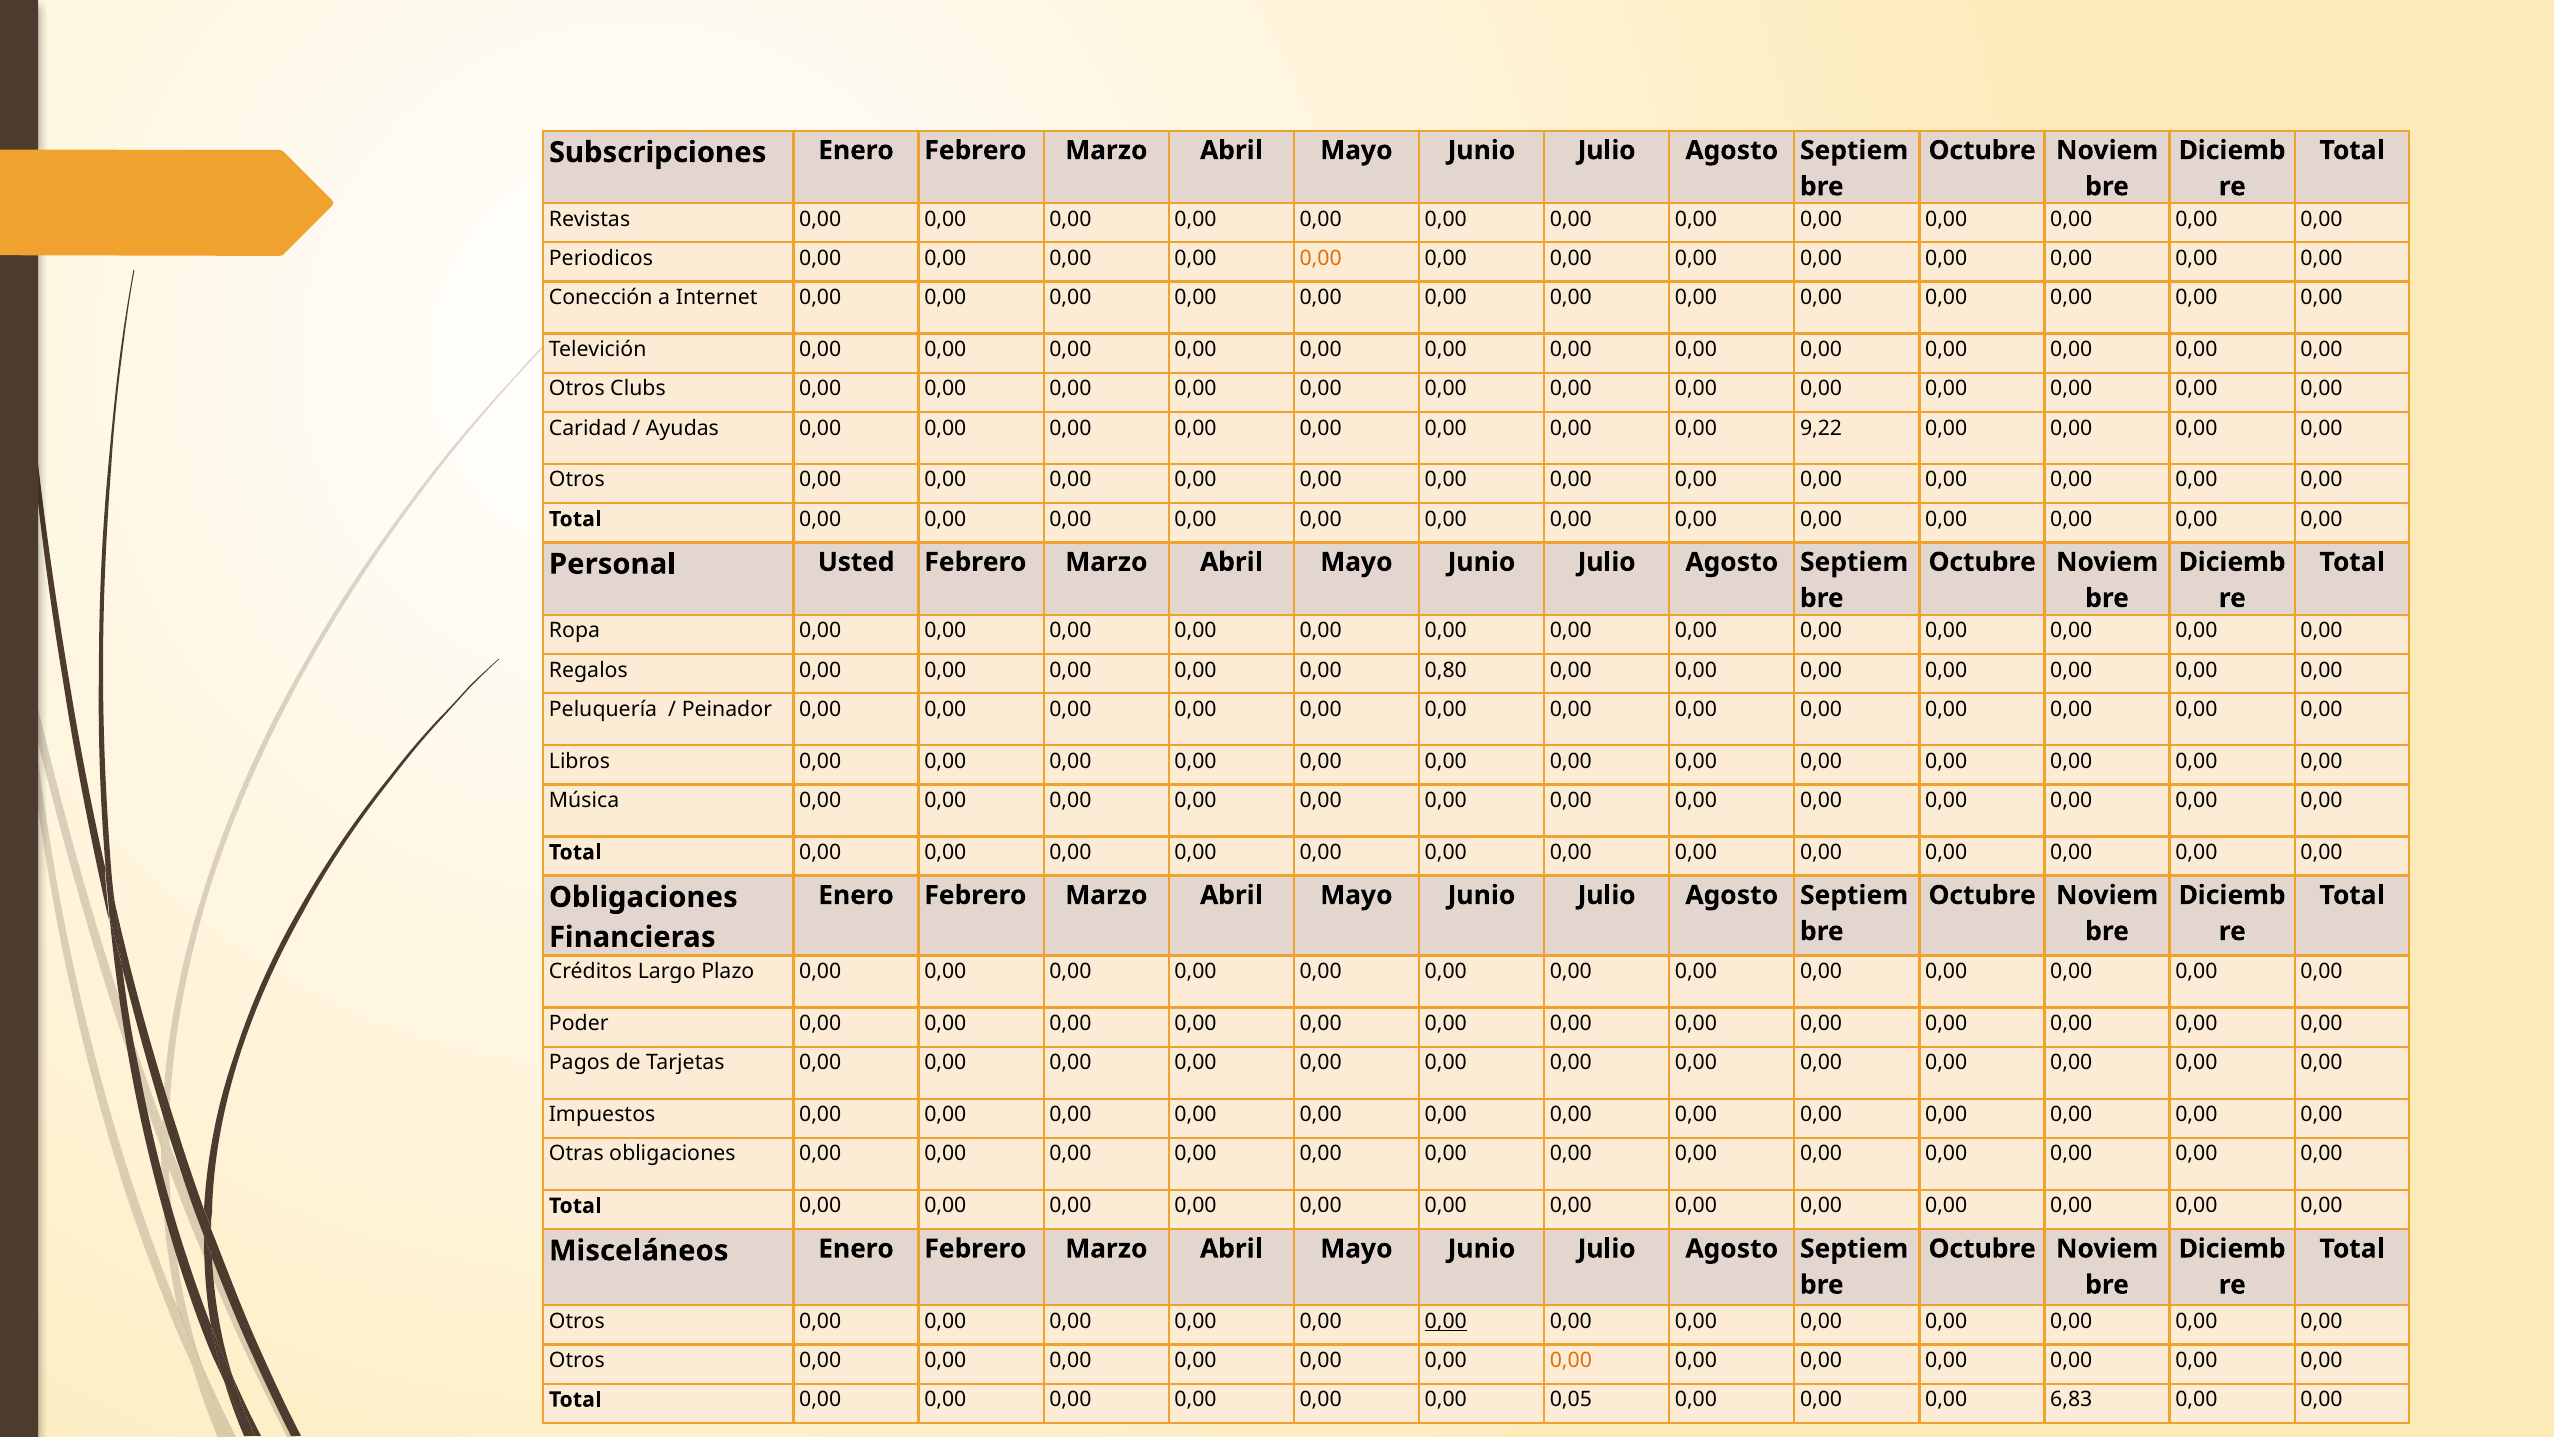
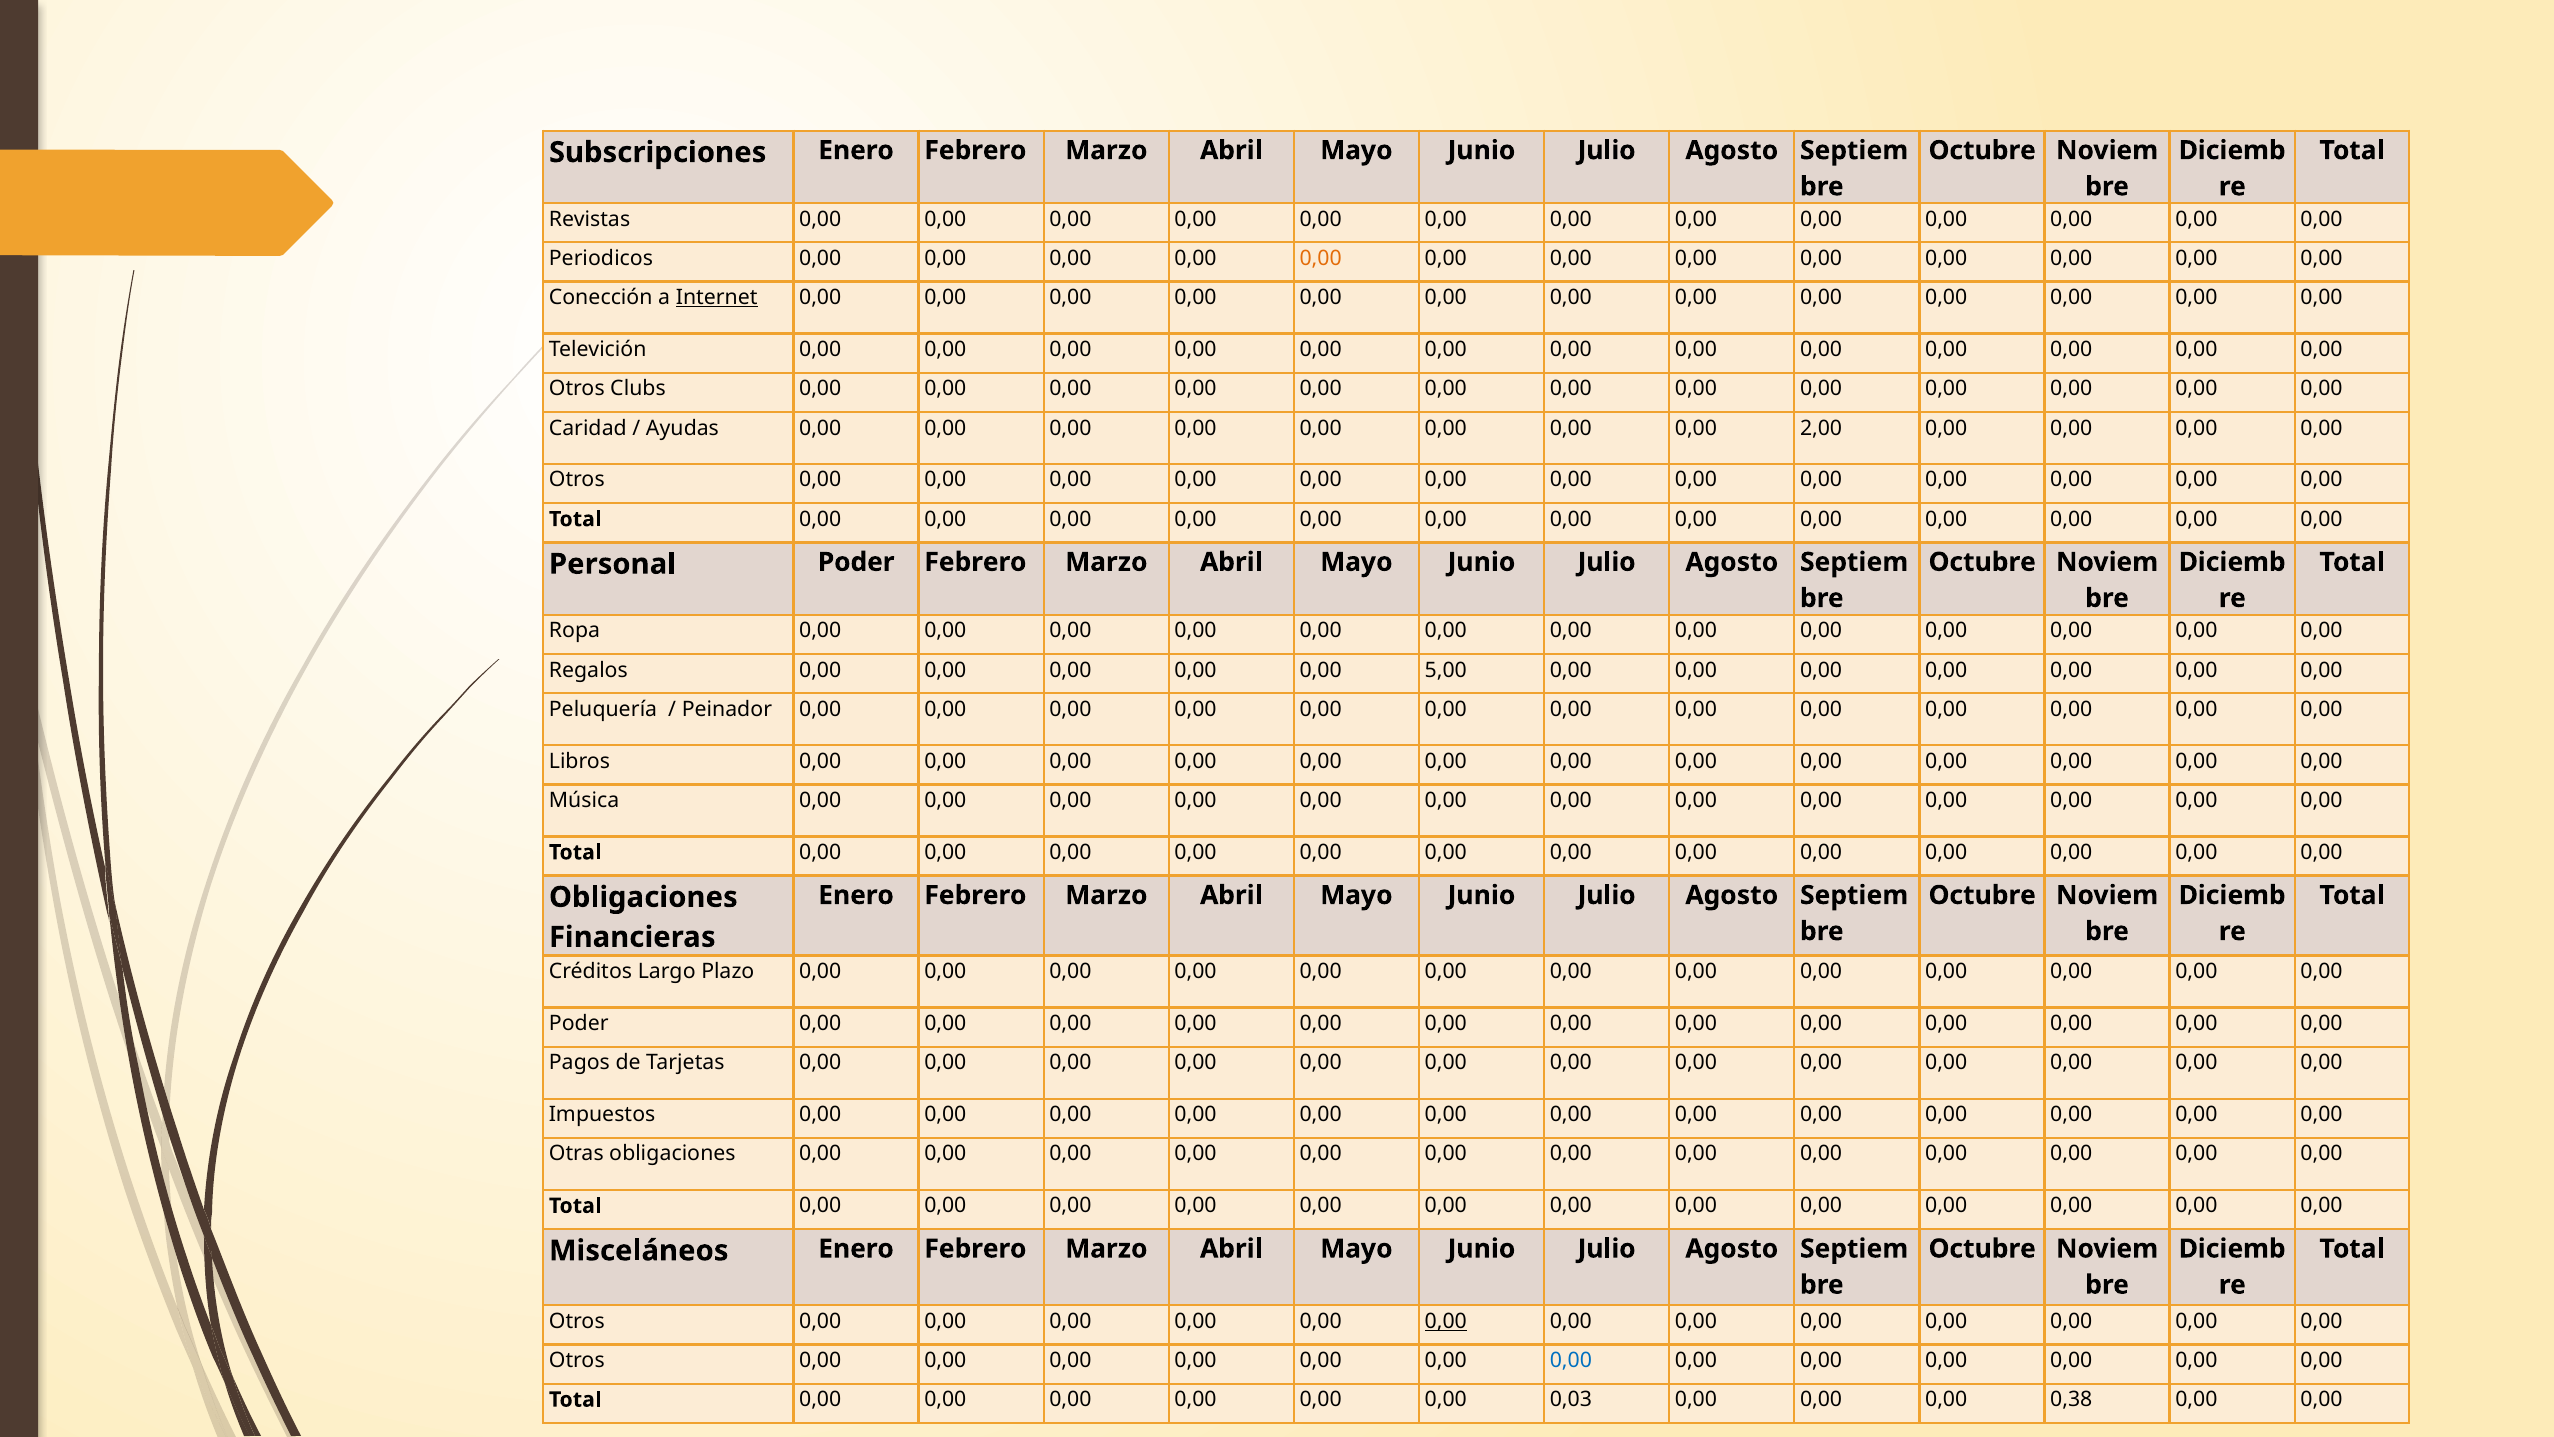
Internet underline: none -> present
9,22: 9,22 -> 2,00
Personal Usted: Usted -> Poder
0,80: 0,80 -> 5,00
0,00 at (1571, 1360) colour: orange -> blue
0,05: 0,05 -> 0,03
6,83: 6,83 -> 0,38
